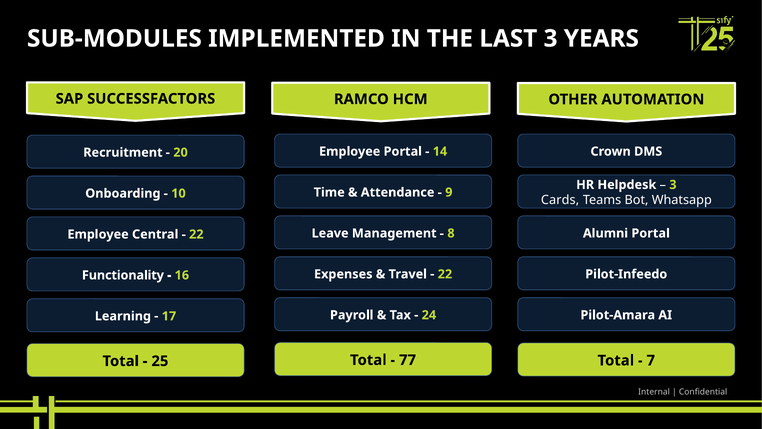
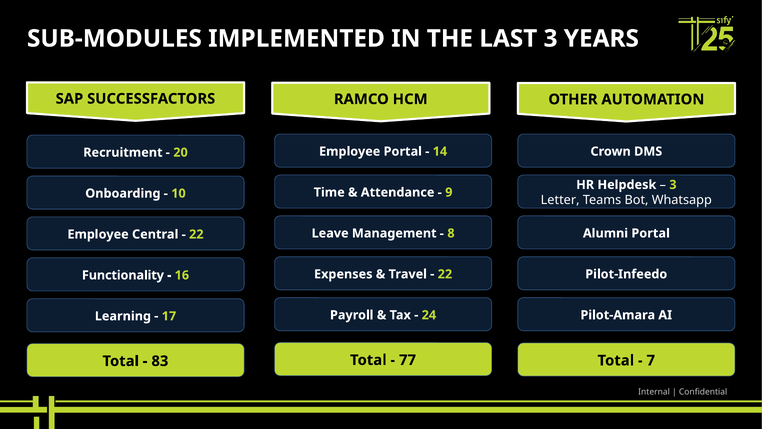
Cards: Cards -> Letter
25: 25 -> 83
